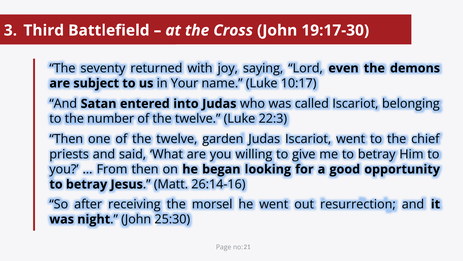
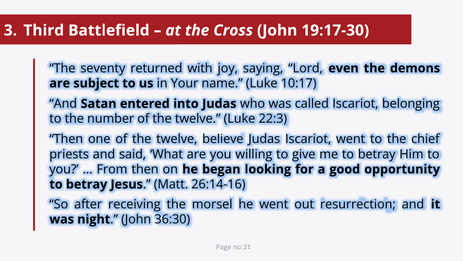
garden: garden -> believe
25:30: 25:30 -> 36:30
